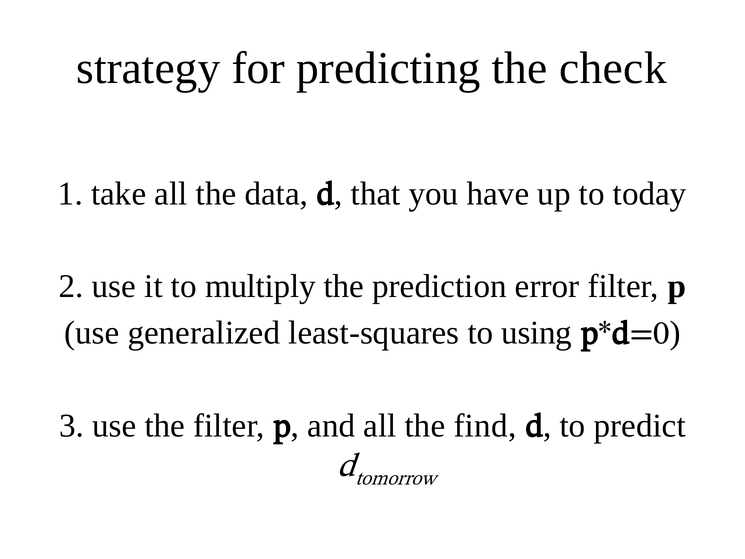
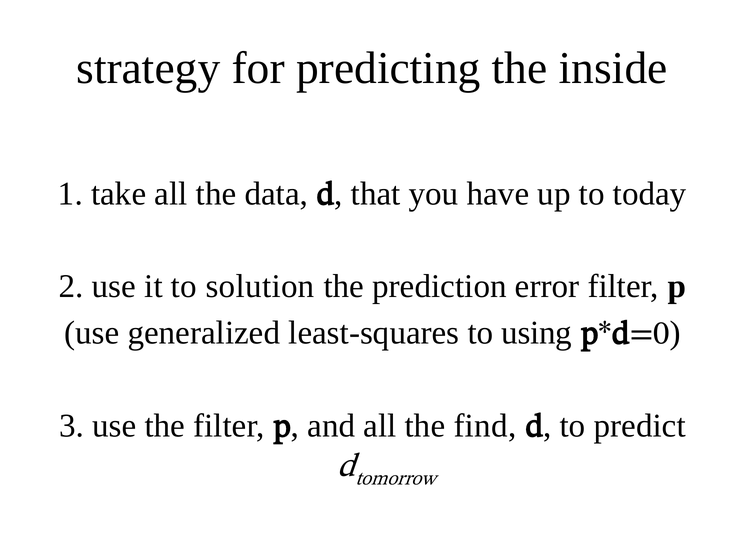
check: check -> inside
multiply: multiply -> solution
